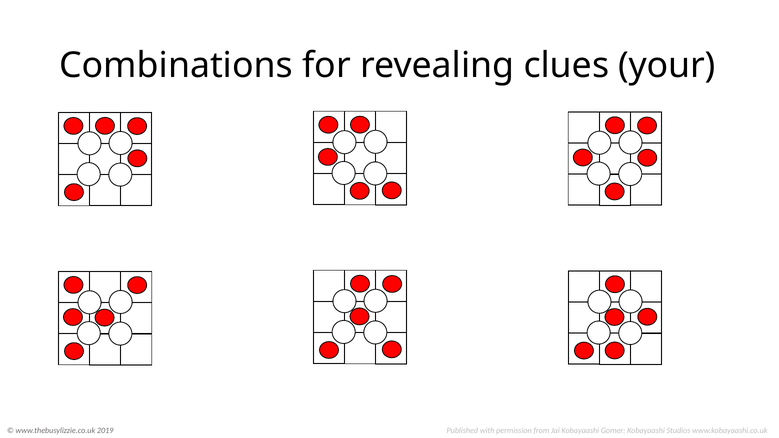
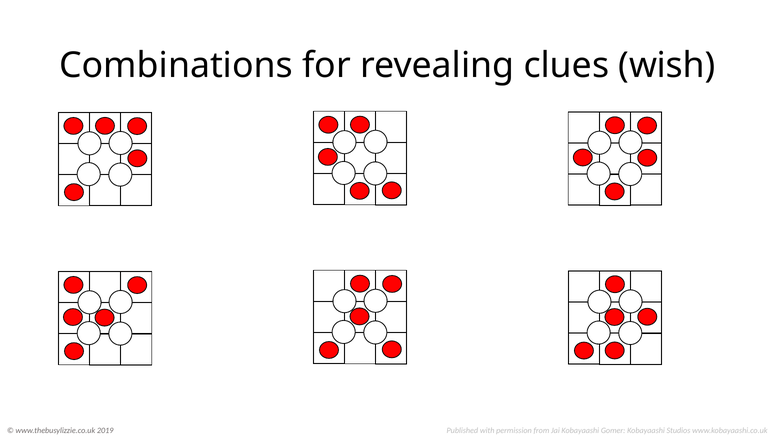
your: your -> wish
